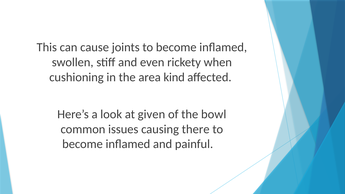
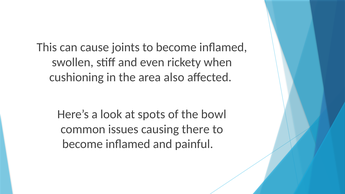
kind: kind -> also
given: given -> spots
